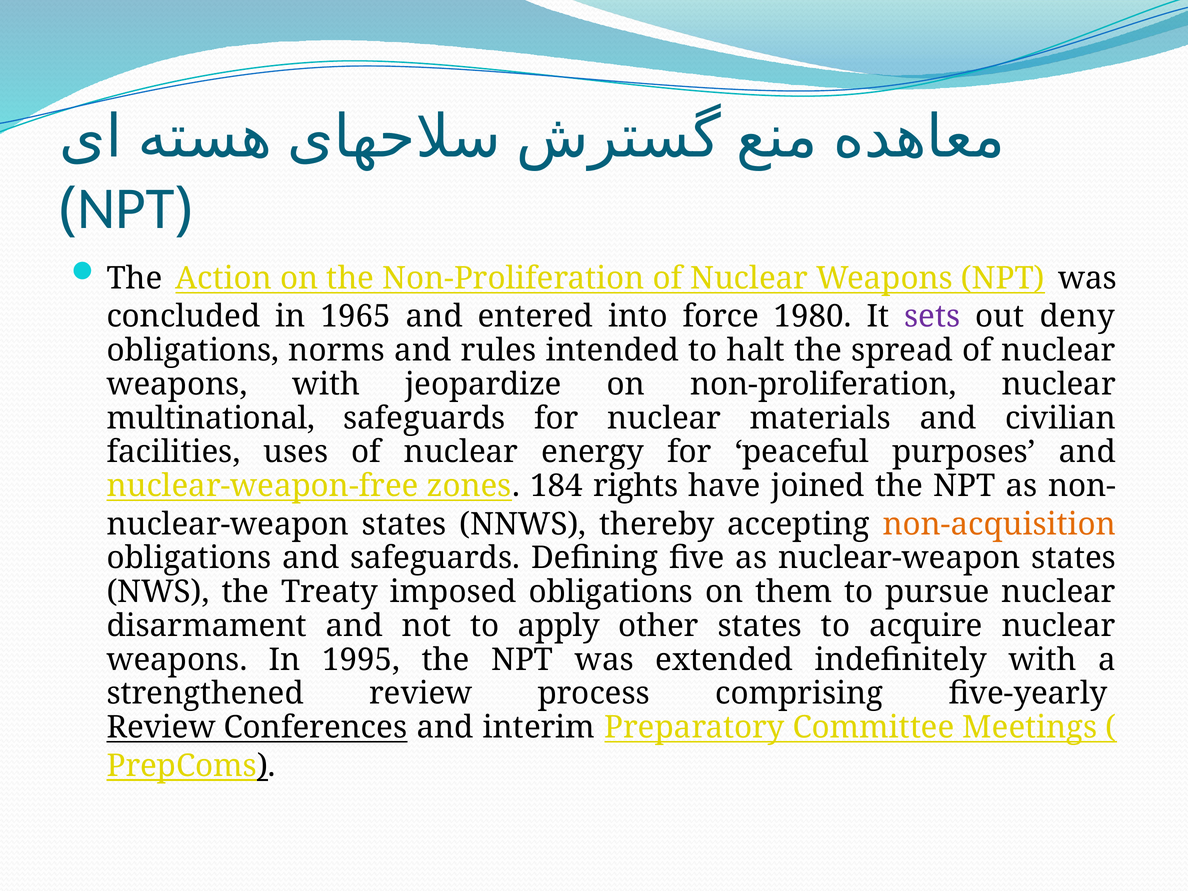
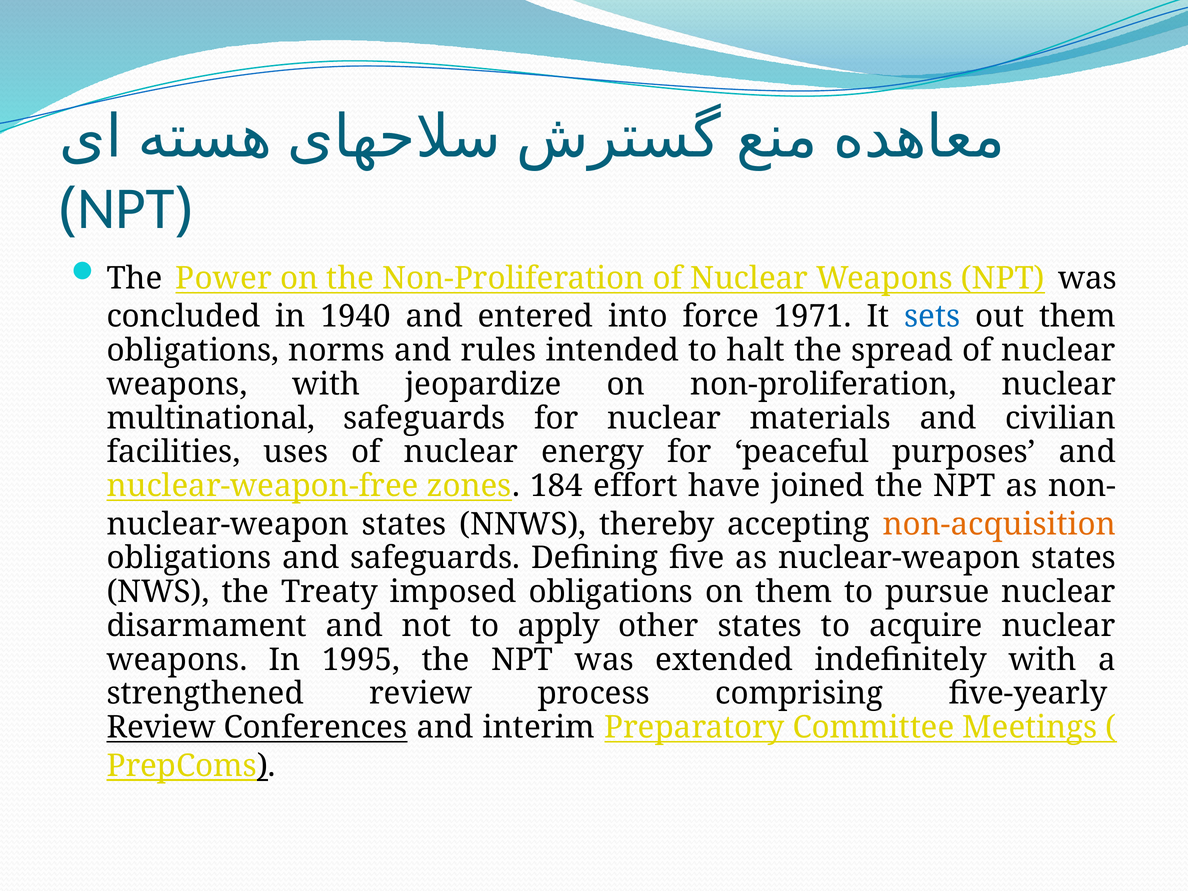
Action: Action -> Power
1965: 1965 -> 1940
1980: 1980 -> 1971
sets colour: purple -> blue
out deny: deny -> them
rights: rights -> effort
